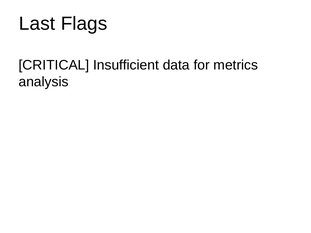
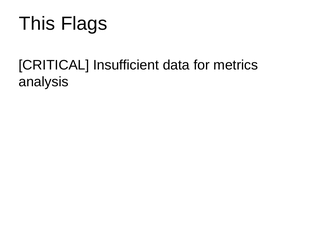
Last: Last -> This
